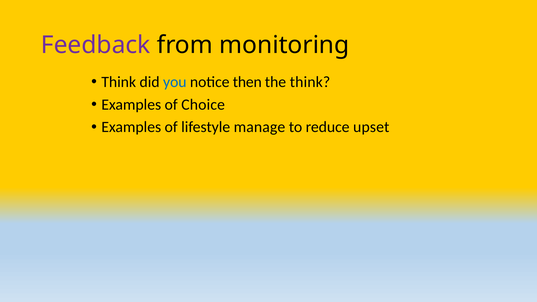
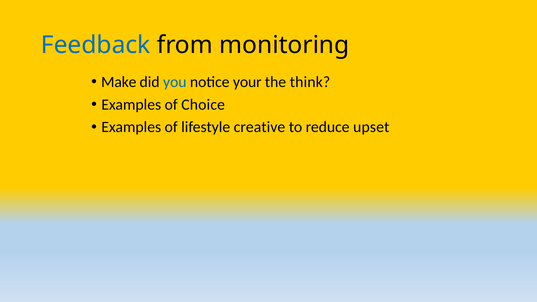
Feedback colour: purple -> blue
Think at (119, 82): Think -> Make
then: then -> your
manage: manage -> creative
